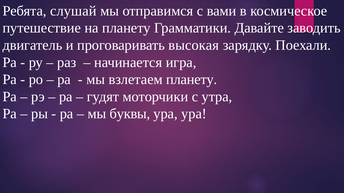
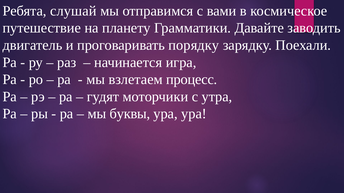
высокая: высокая -> порядку
взлетаем планету: планету -> процесс
